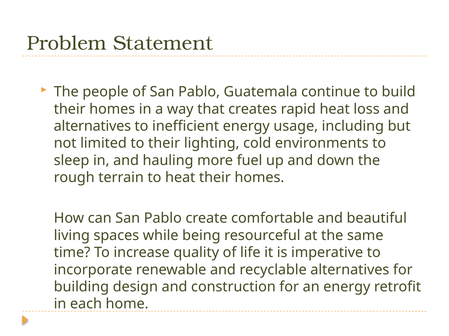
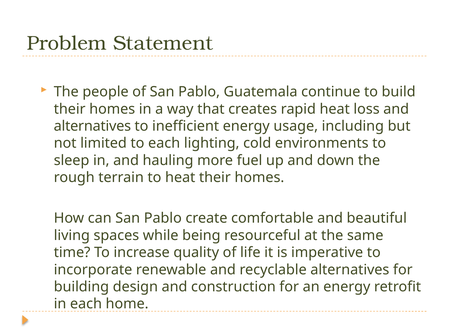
to their: their -> each
